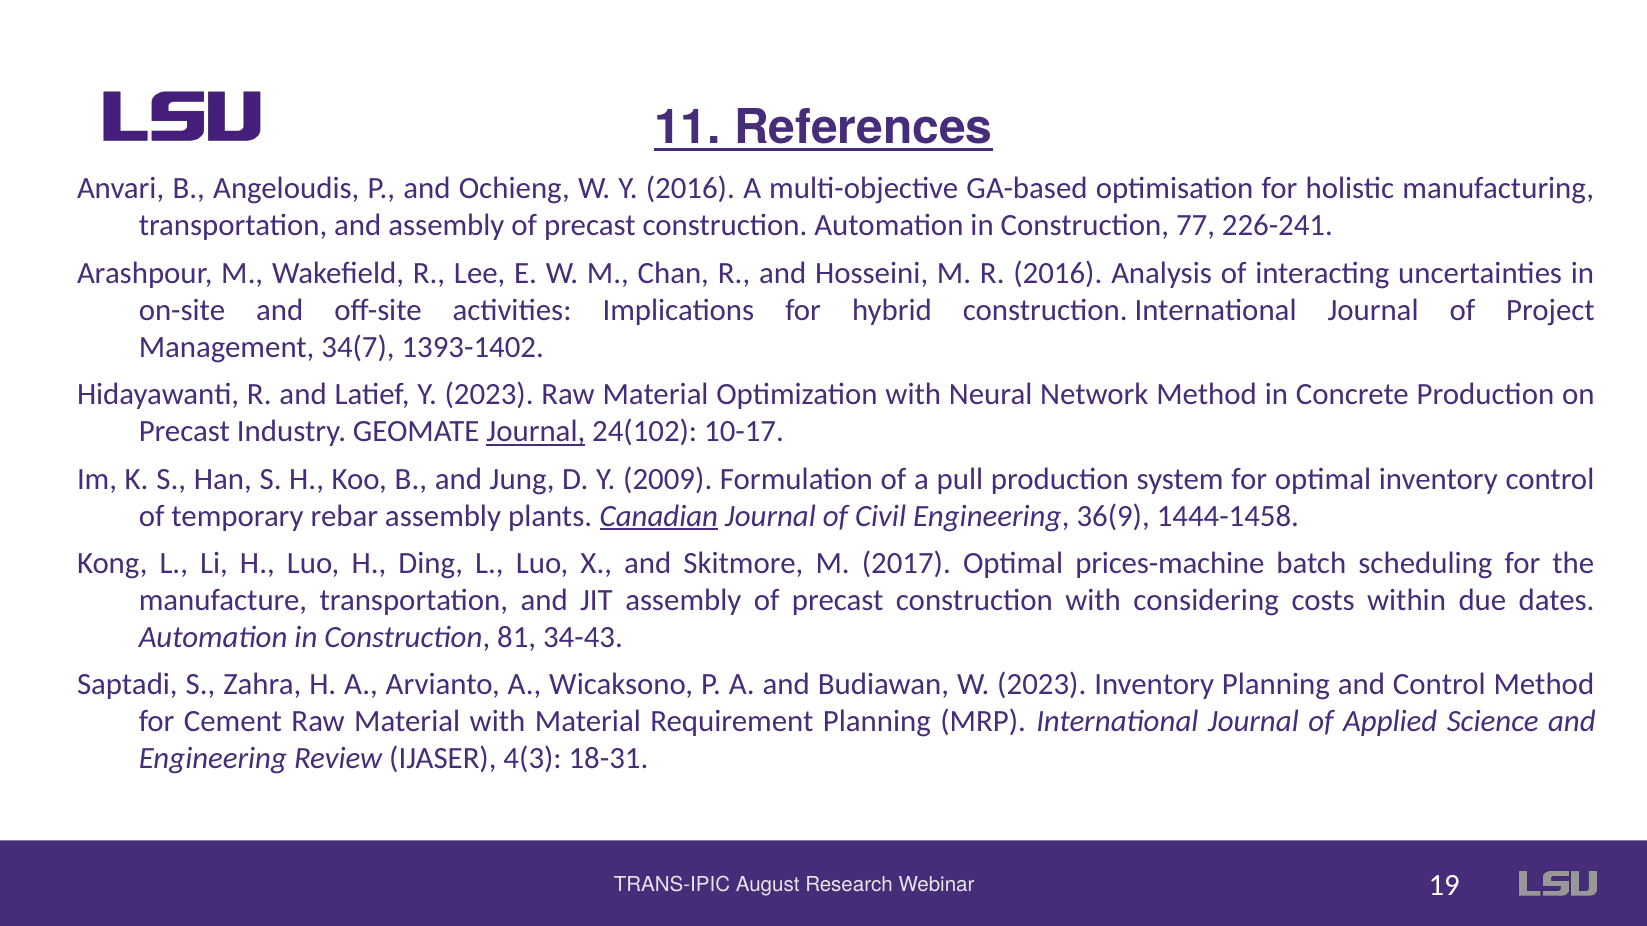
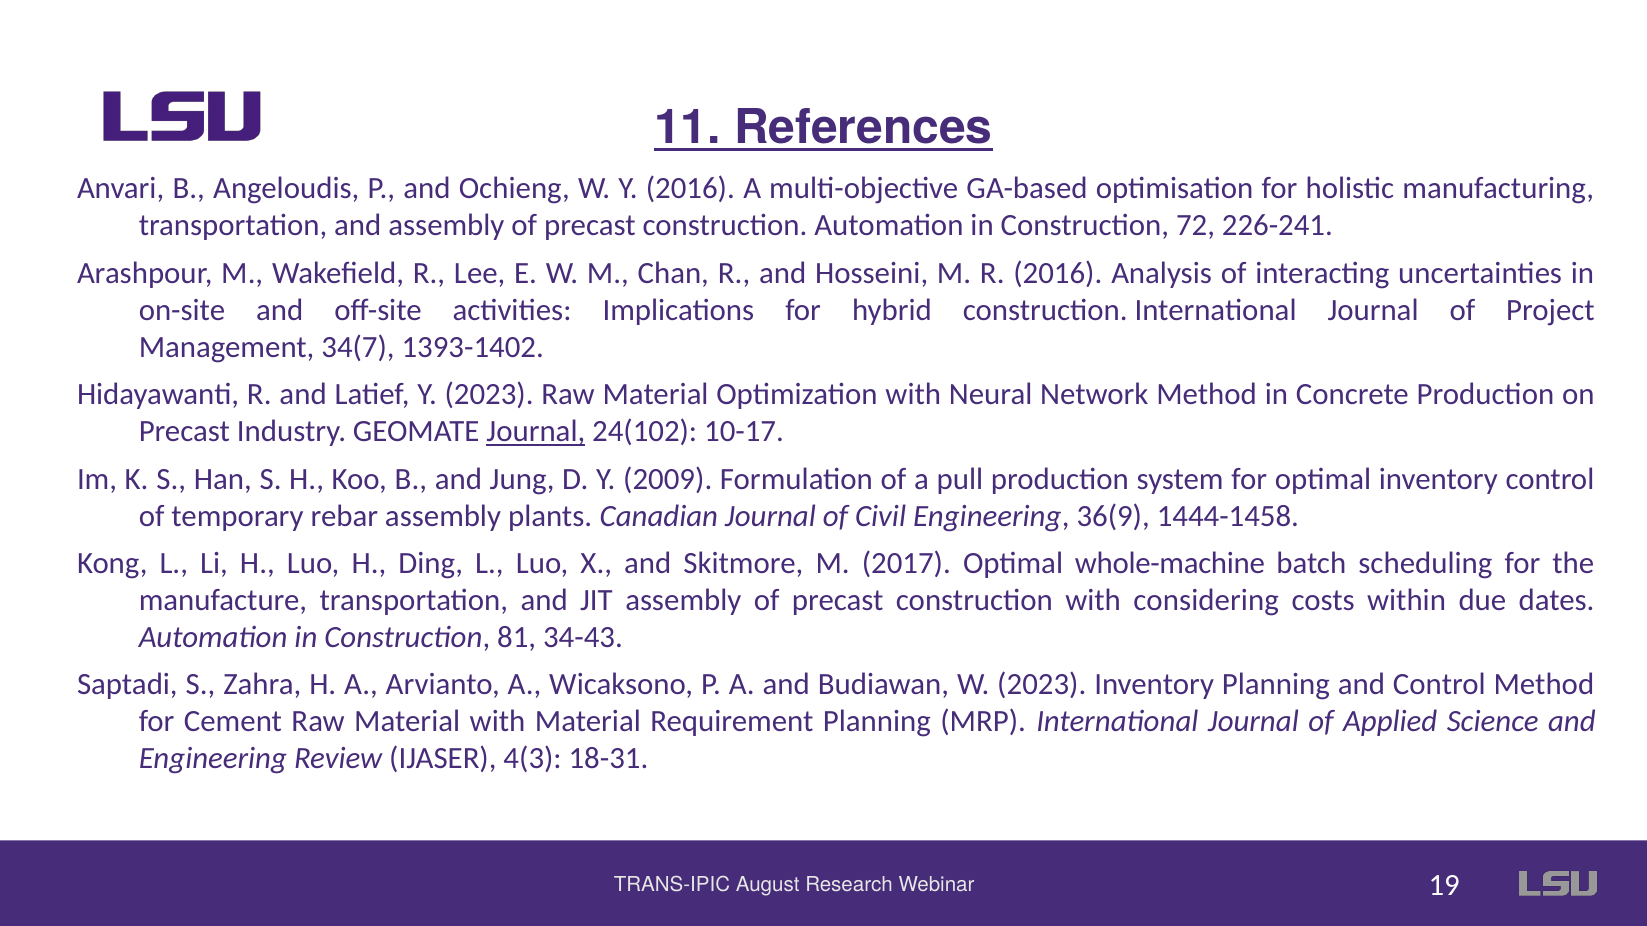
77: 77 -> 72
Canadian underline: present -> none
prices-machine: prices-machine -> whole-machine
